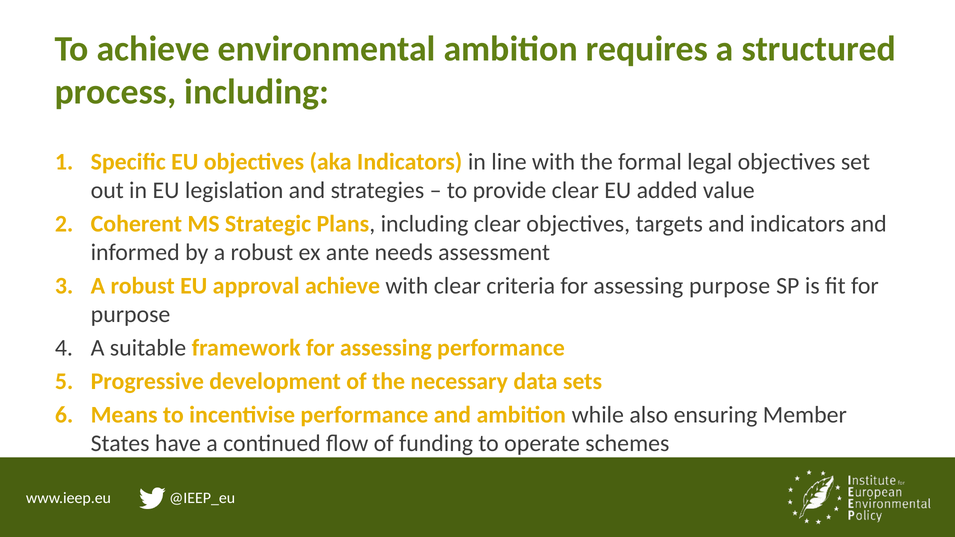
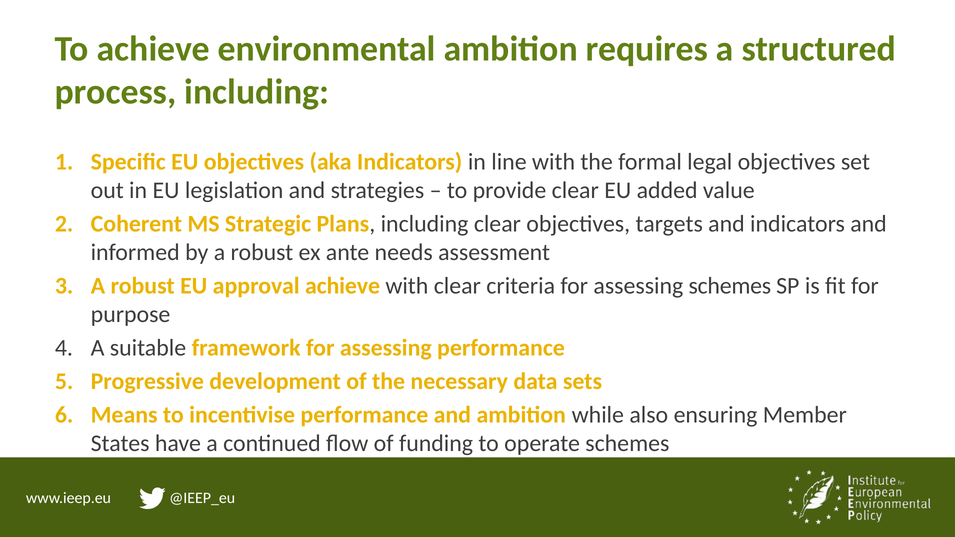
assessing purpose: purpose -> schemes
